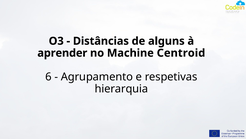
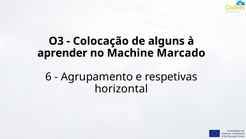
Distâncias: Distâncias -> Colocação
Centroid: Centroid -> Marcado
hierarquia: hierarquia -> horizontal
